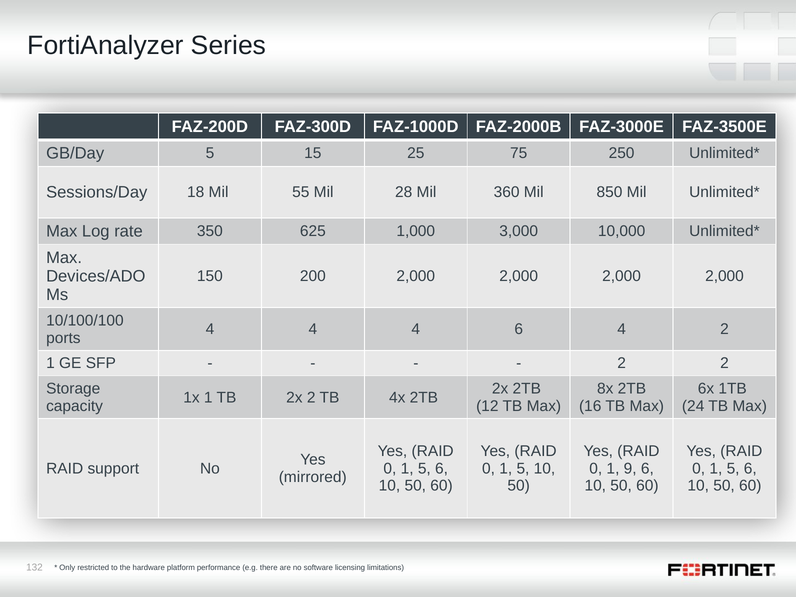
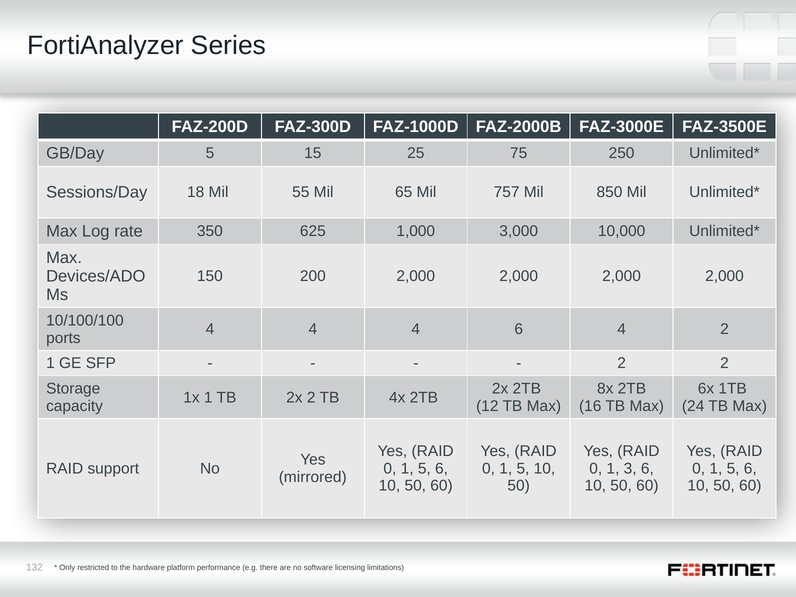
28: 28 -> 65
360: 360 -> 757
9: 9 -> 3
